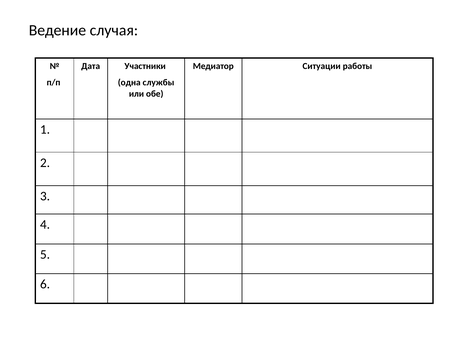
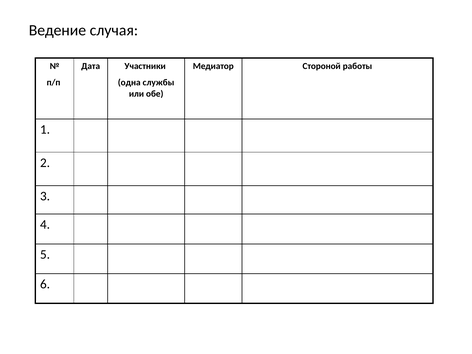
Ситуации: Ситуации -> Стороной
